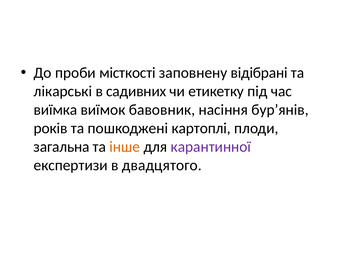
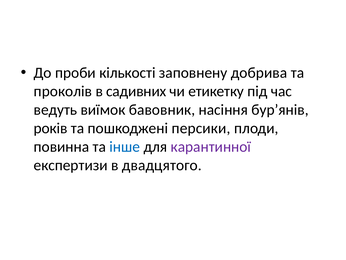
місткості: місткості -> кількості
відібрані: відібрані -> добрива
лікарські: лікарські -> проколів
виїмка: виїмка -> ведуть
картоплі: картоплі -> персики
загальна: загальна -> повинна
інше colour: orange -> blue
